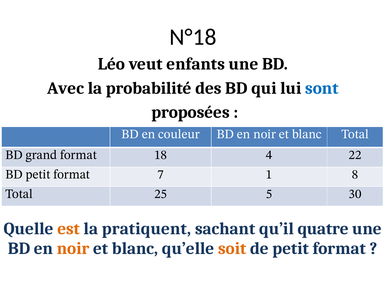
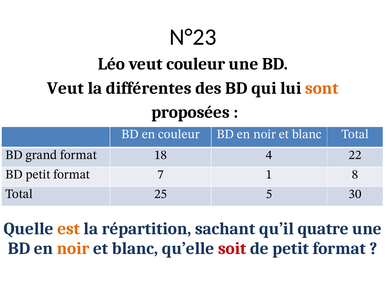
N°18: N°18 -> N°23
veut enfants: enfants -> couleur
Avec at (66, 88): Avec -> Veut
probabilité: probabilité -> différentes
sont colour: blue -> orange
pratiquent: pratiquent -> répartition
soit colour: orange -> red
